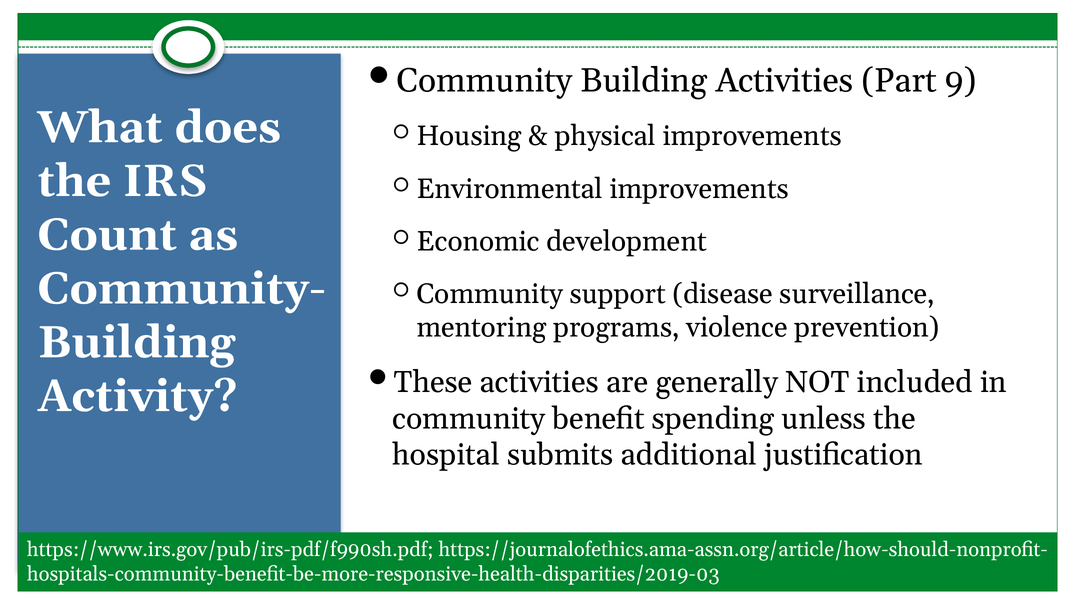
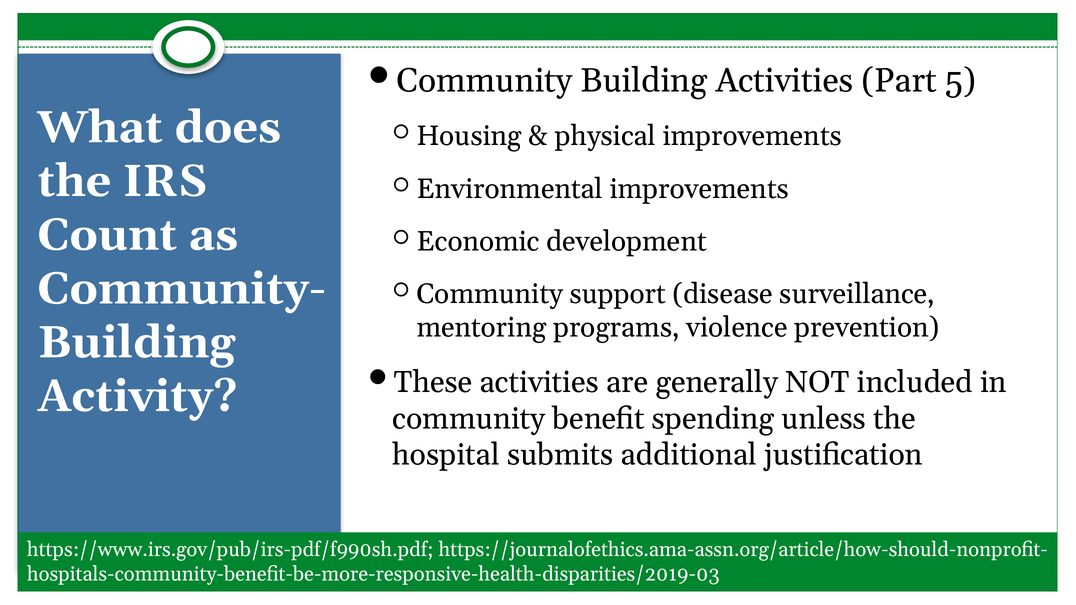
9: 9 -> 5
